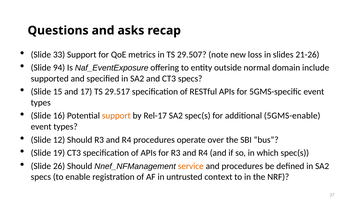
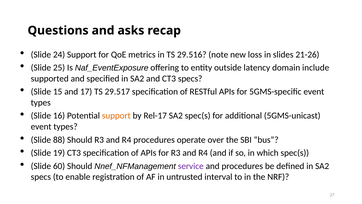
33: 33 -> 24
29.507: 29.507 -> 29.516
94: 94 -> 25
normal: normal -> latency
5GMS-enable: 5GMS-enable -> 5GMS-unicast
12: 12 -> 88
26: 26 -> 60
service colour: orange -> purple
context: context -> interval
